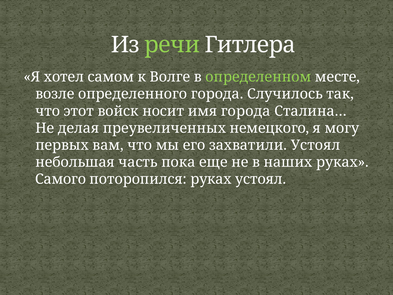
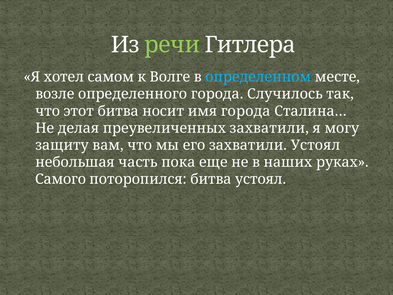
определенном colour: light green -> light blue
этот войск: войск -> битва
преувеличенных немецкого: немецкого -> захватили
первых: первых -> защиту
поторопился руках: руках -> битва
